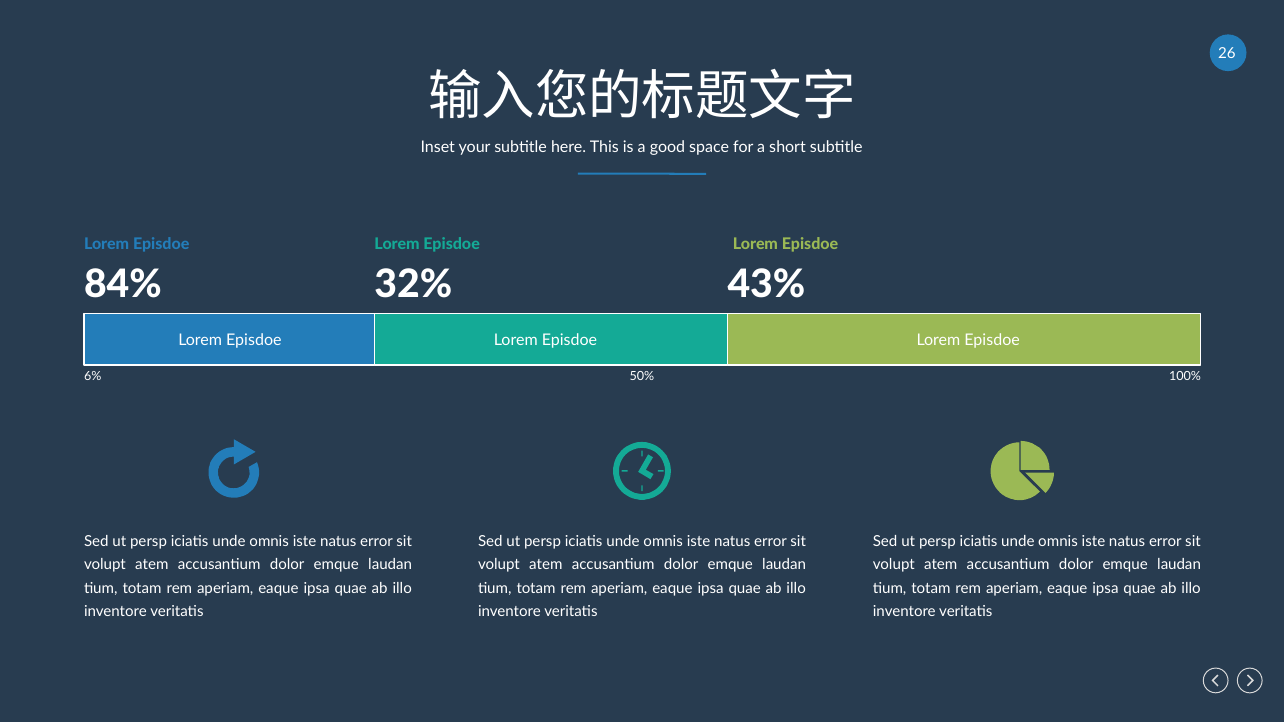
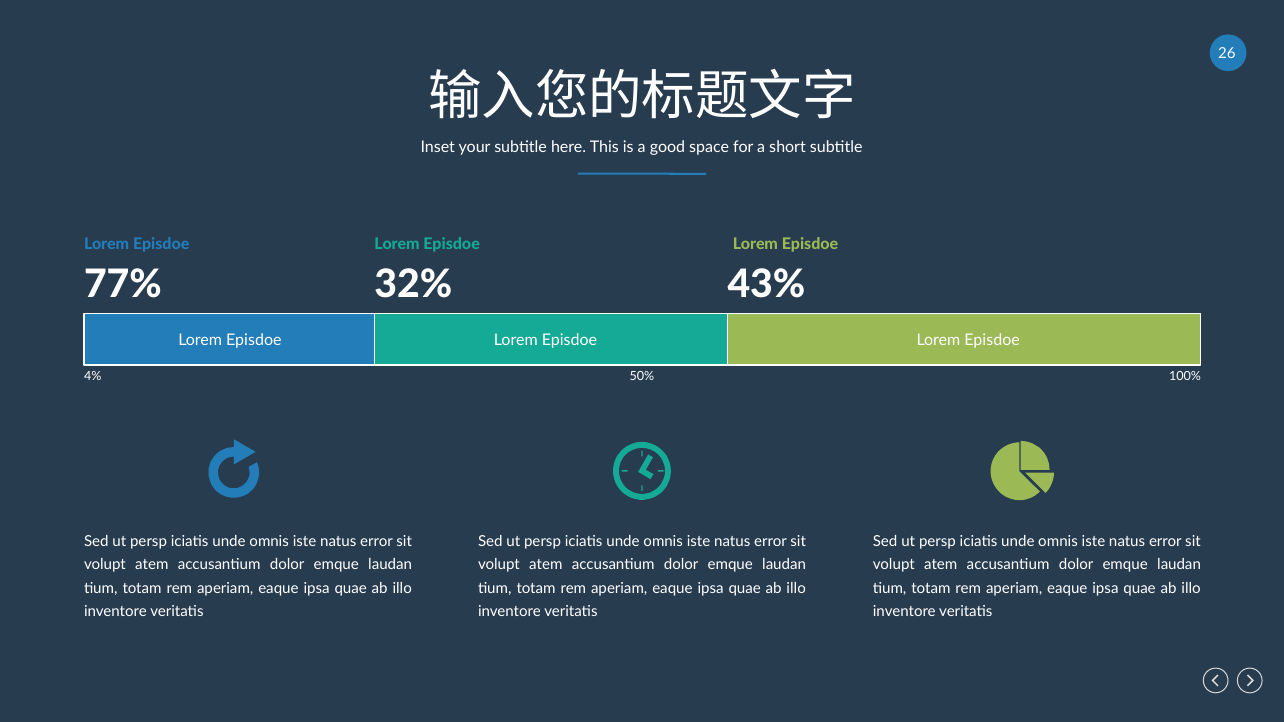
84%: 84% -> 77%
6%: 6% -> 4%
